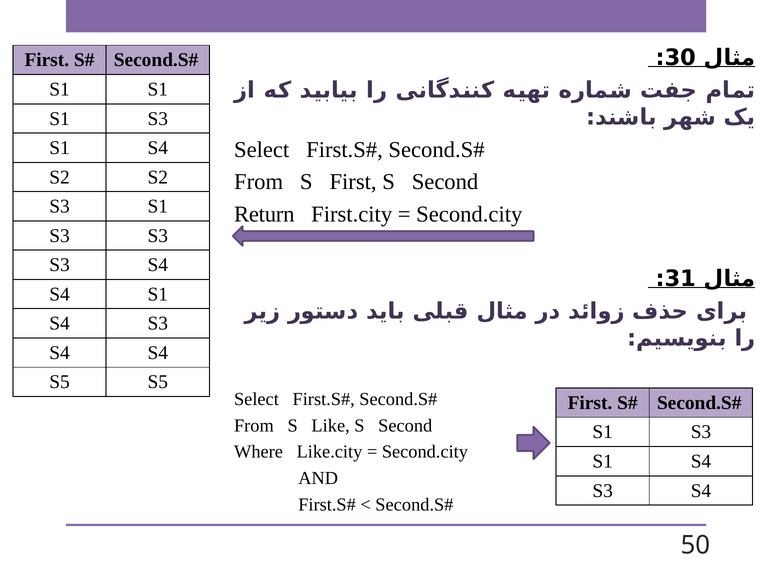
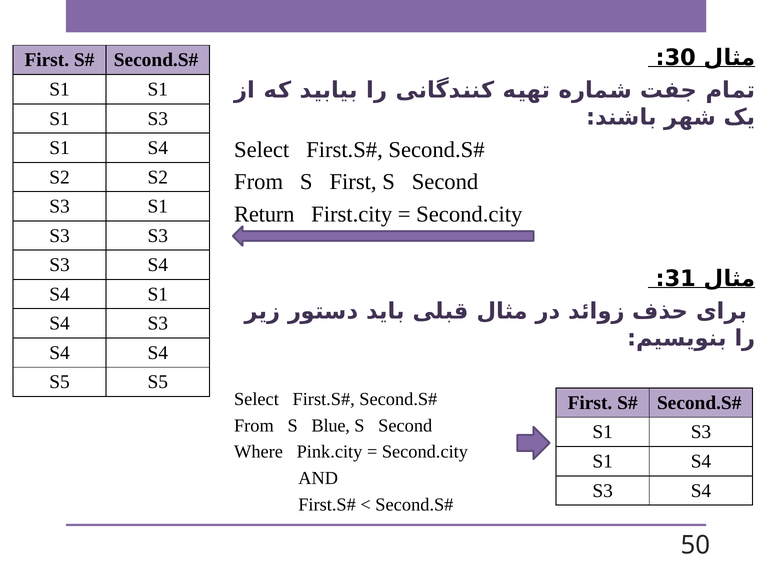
Like: Like -> Blue
Like.city: Like.city -> Pink.city
